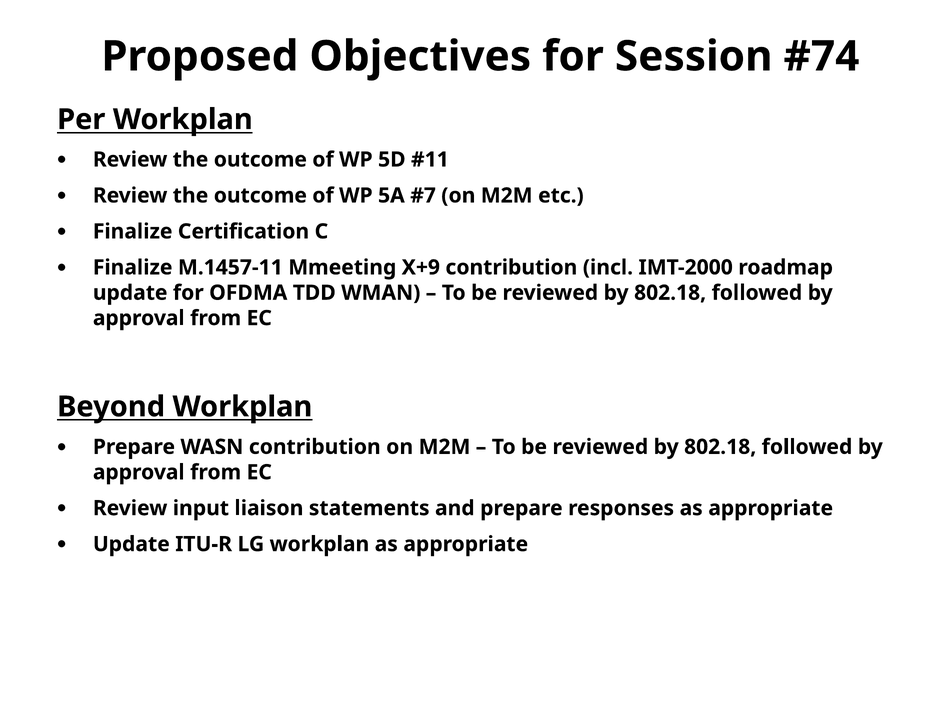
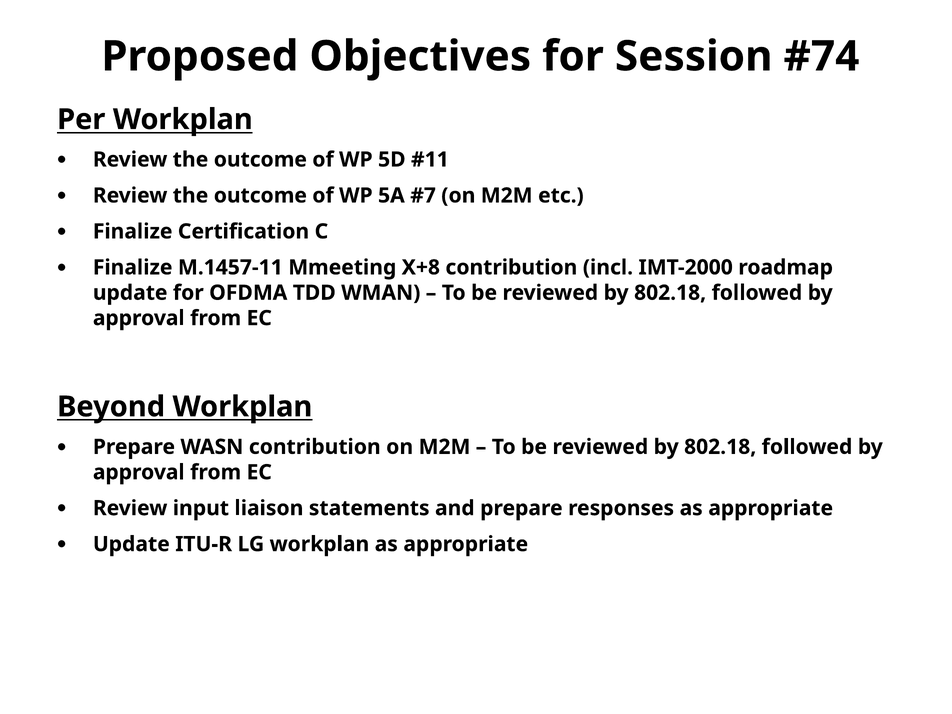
X+9: X+9 -> X+8
